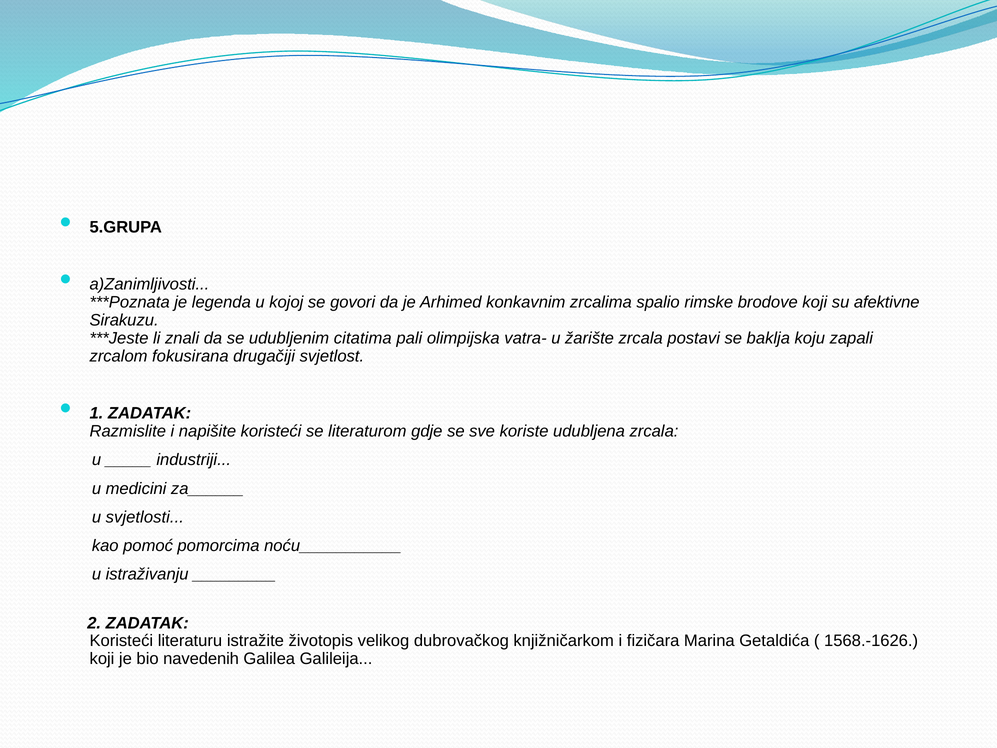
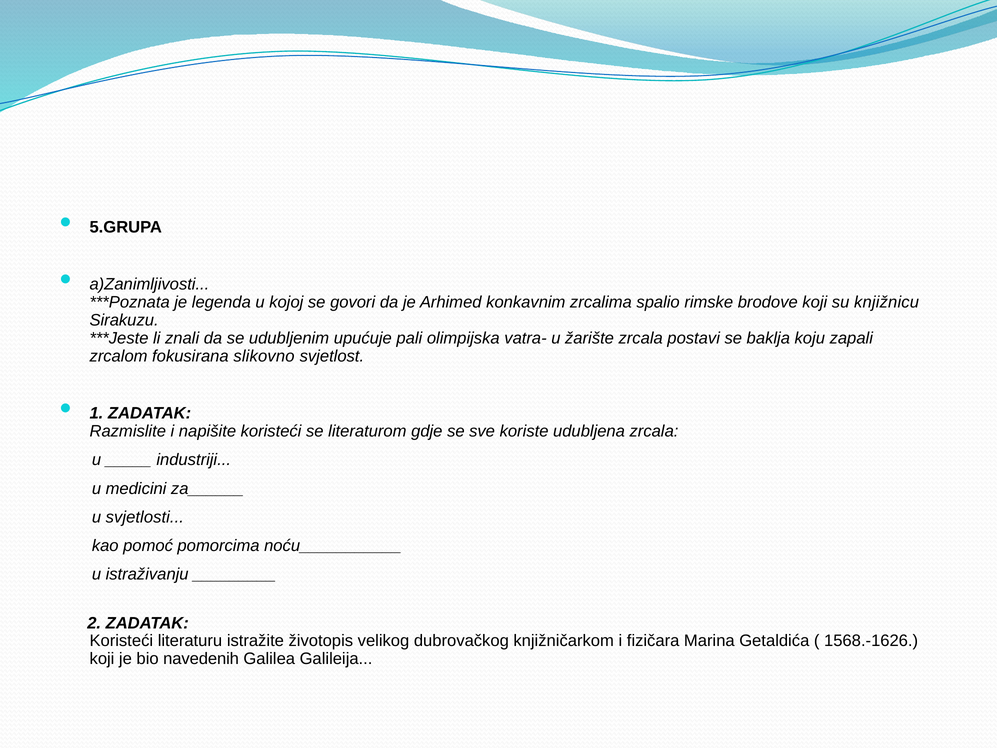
afektivne: afektivne -> knjižnicu
citatima: citatima -> upućuje
drugačiji: drugačiji -> slikovno
